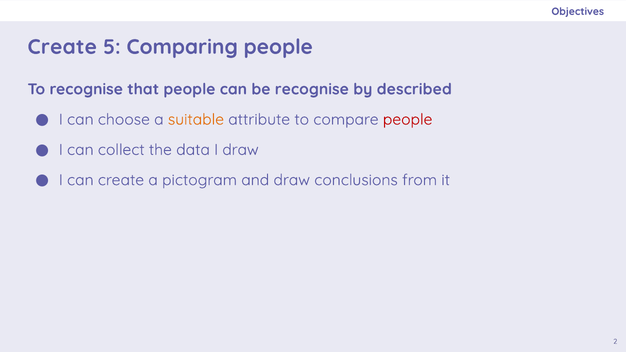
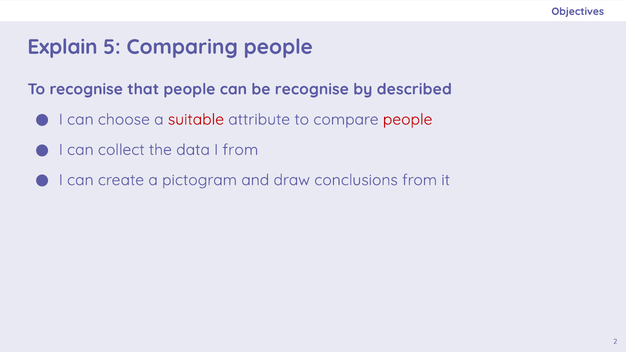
Create at (62, 47): Create -> Explain
suitable colour: orange -> red
I draw: draw -> from
